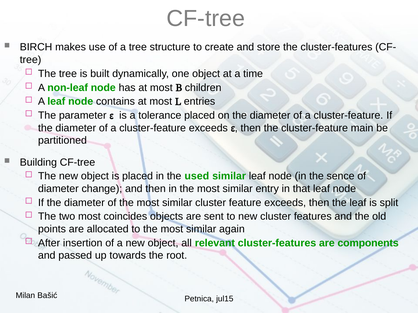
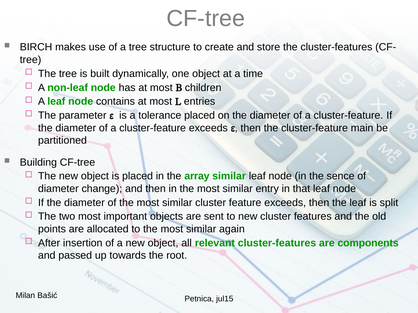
used: used -> array
coincides: coincides -> important
